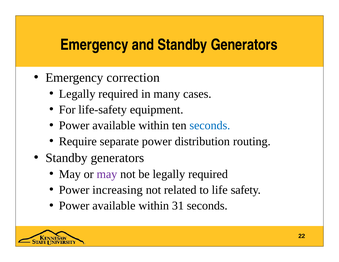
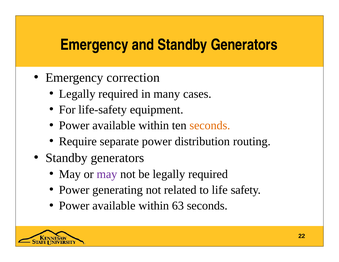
seconds at (210, 125) colour: blue -> orange
increasing: increasing -> generating
31: 31 -> 63
